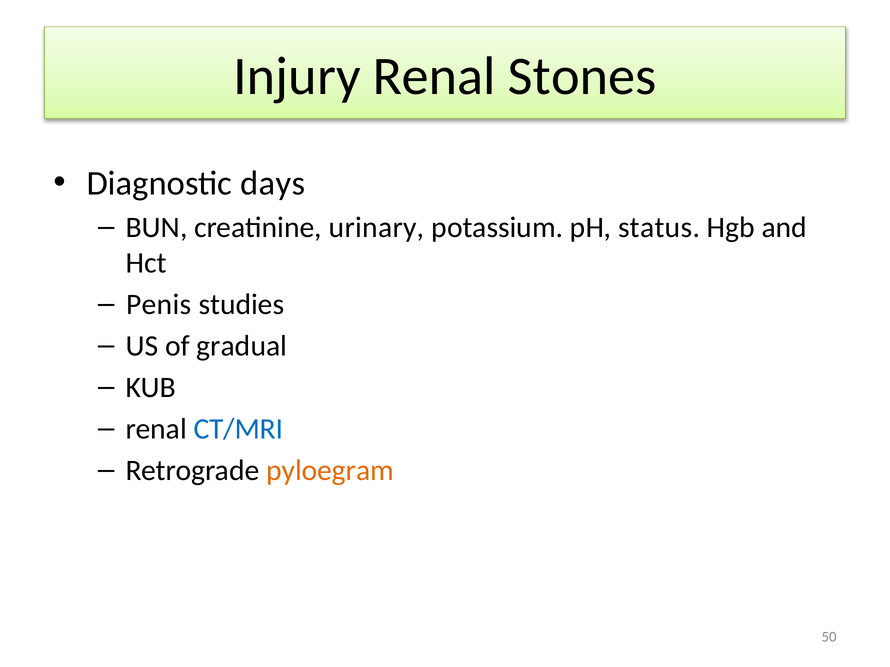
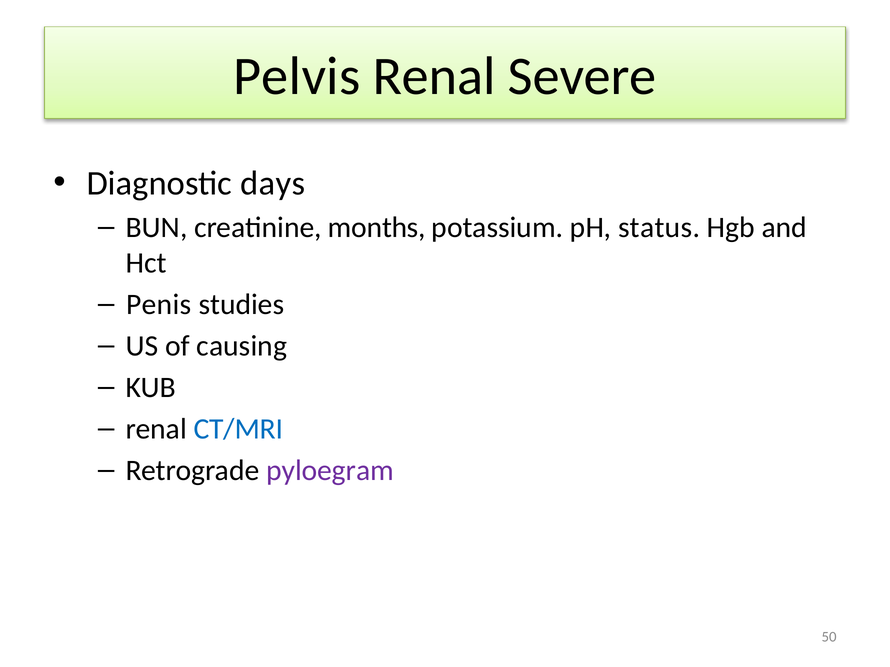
Injury: Injury -> Pelvis
Stones: Stones -> Severe
urinary: urinary -> months
gradual: gradual -> causing
pyloegram colour: orange -> purple
